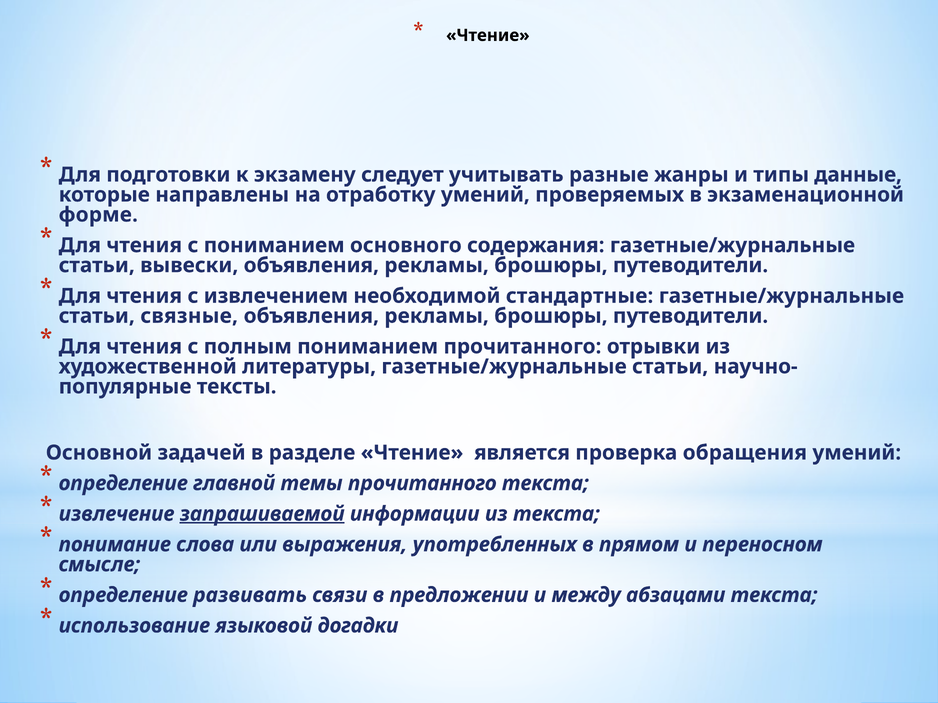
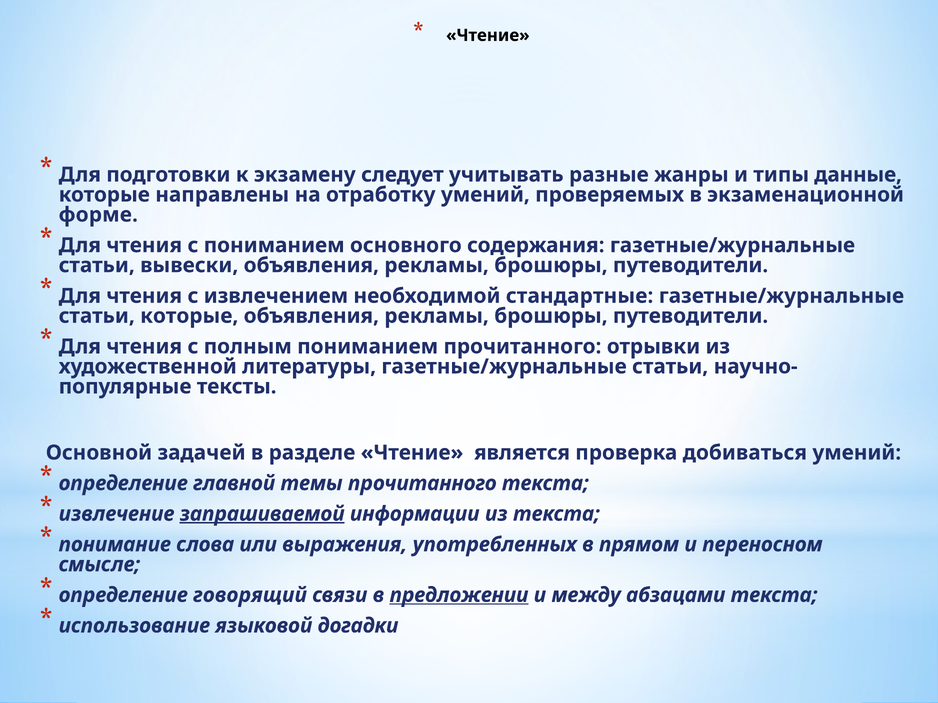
статьи связные: связные -> которые
обращения: обращения -> добиваться
развивать: развивать -> говорящий
предложении underline: none -> present
